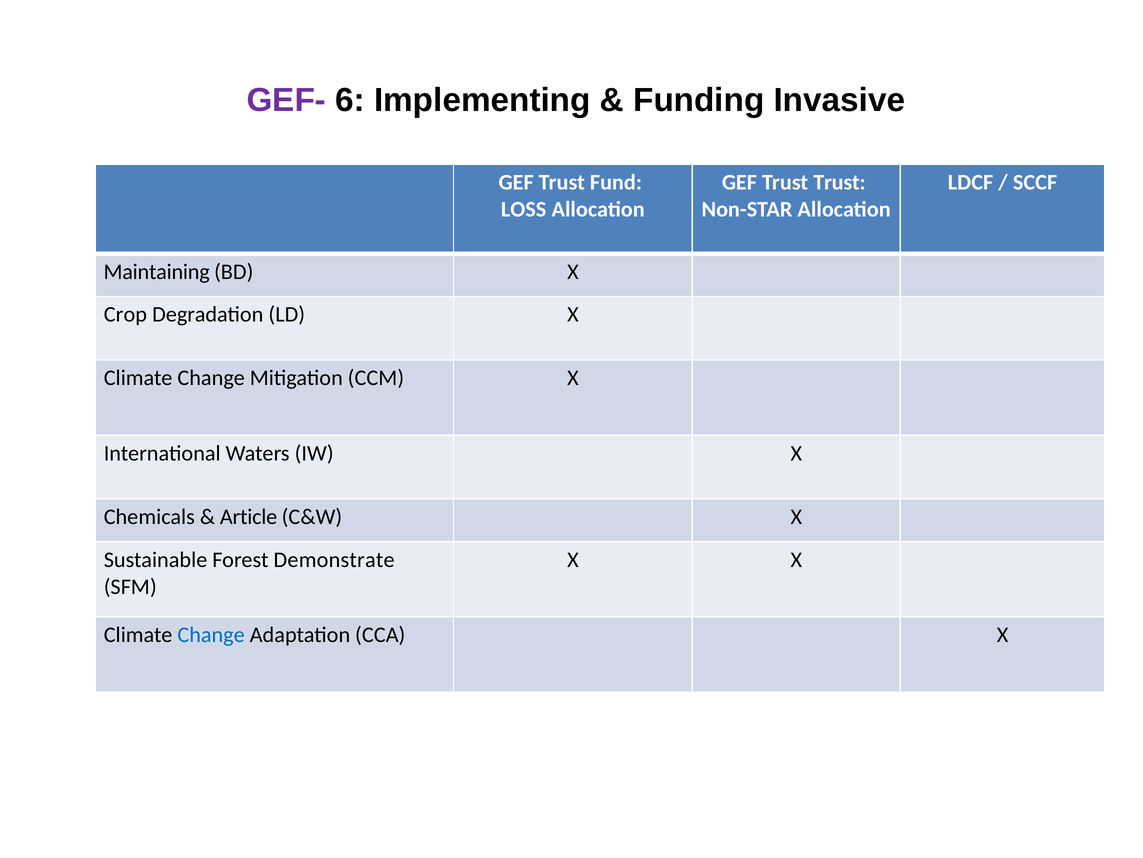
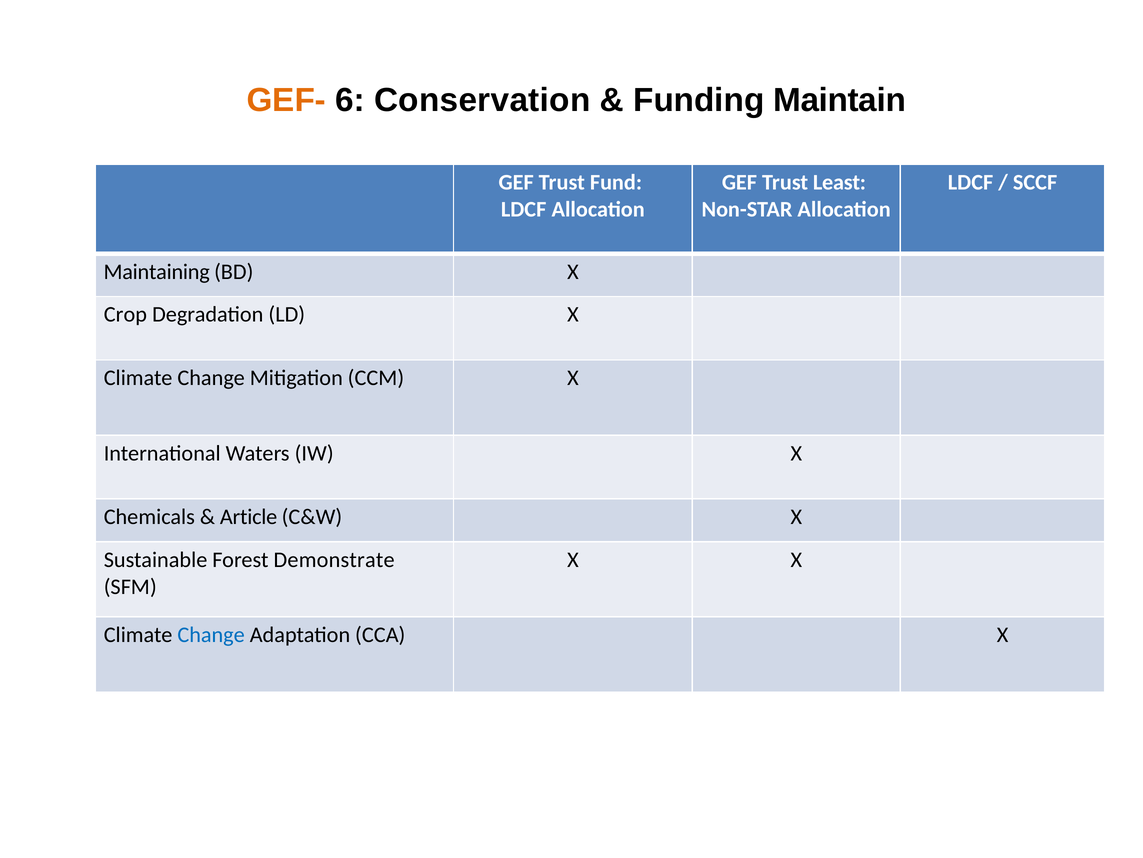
GEF- colour: purple -> orange
Implementing: Implementing -> Conservation
Invasive: Invasive -> Maintain
Trust Trust: Trust -> Least
LOSS at (524, 209): LOSS -> LDCF
